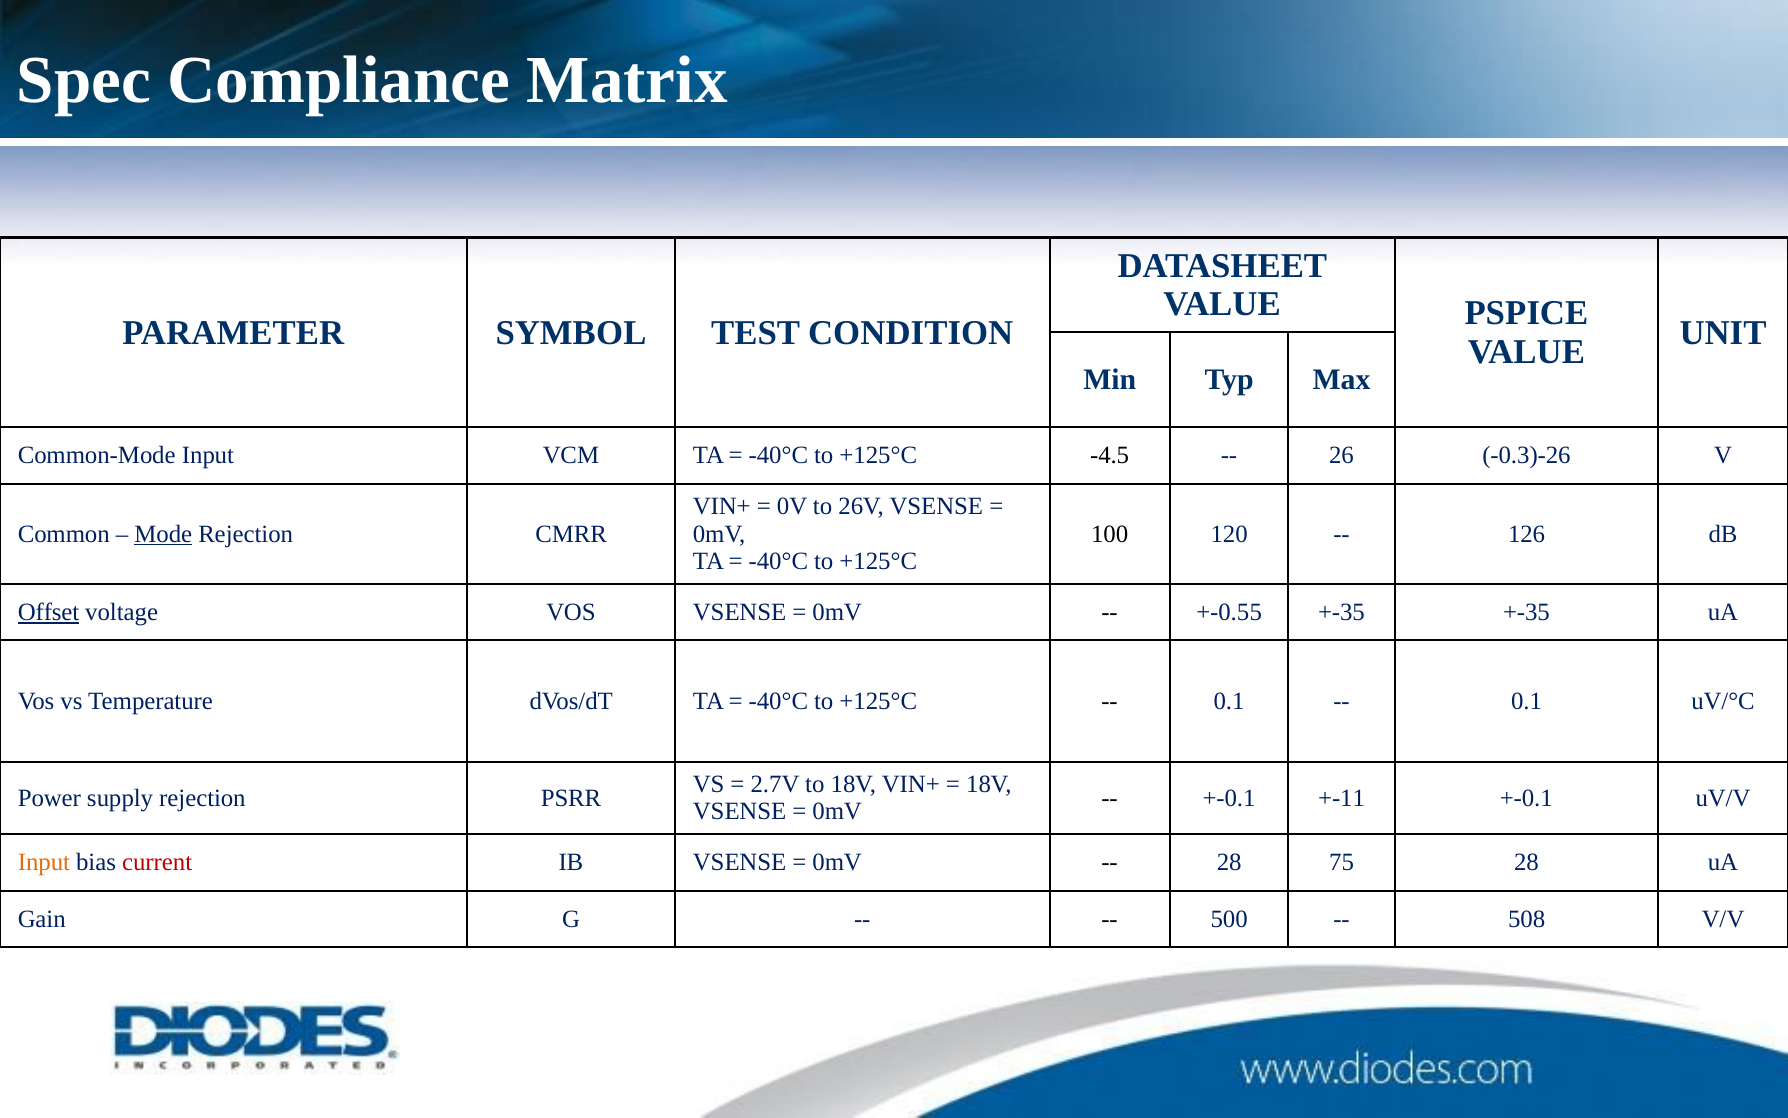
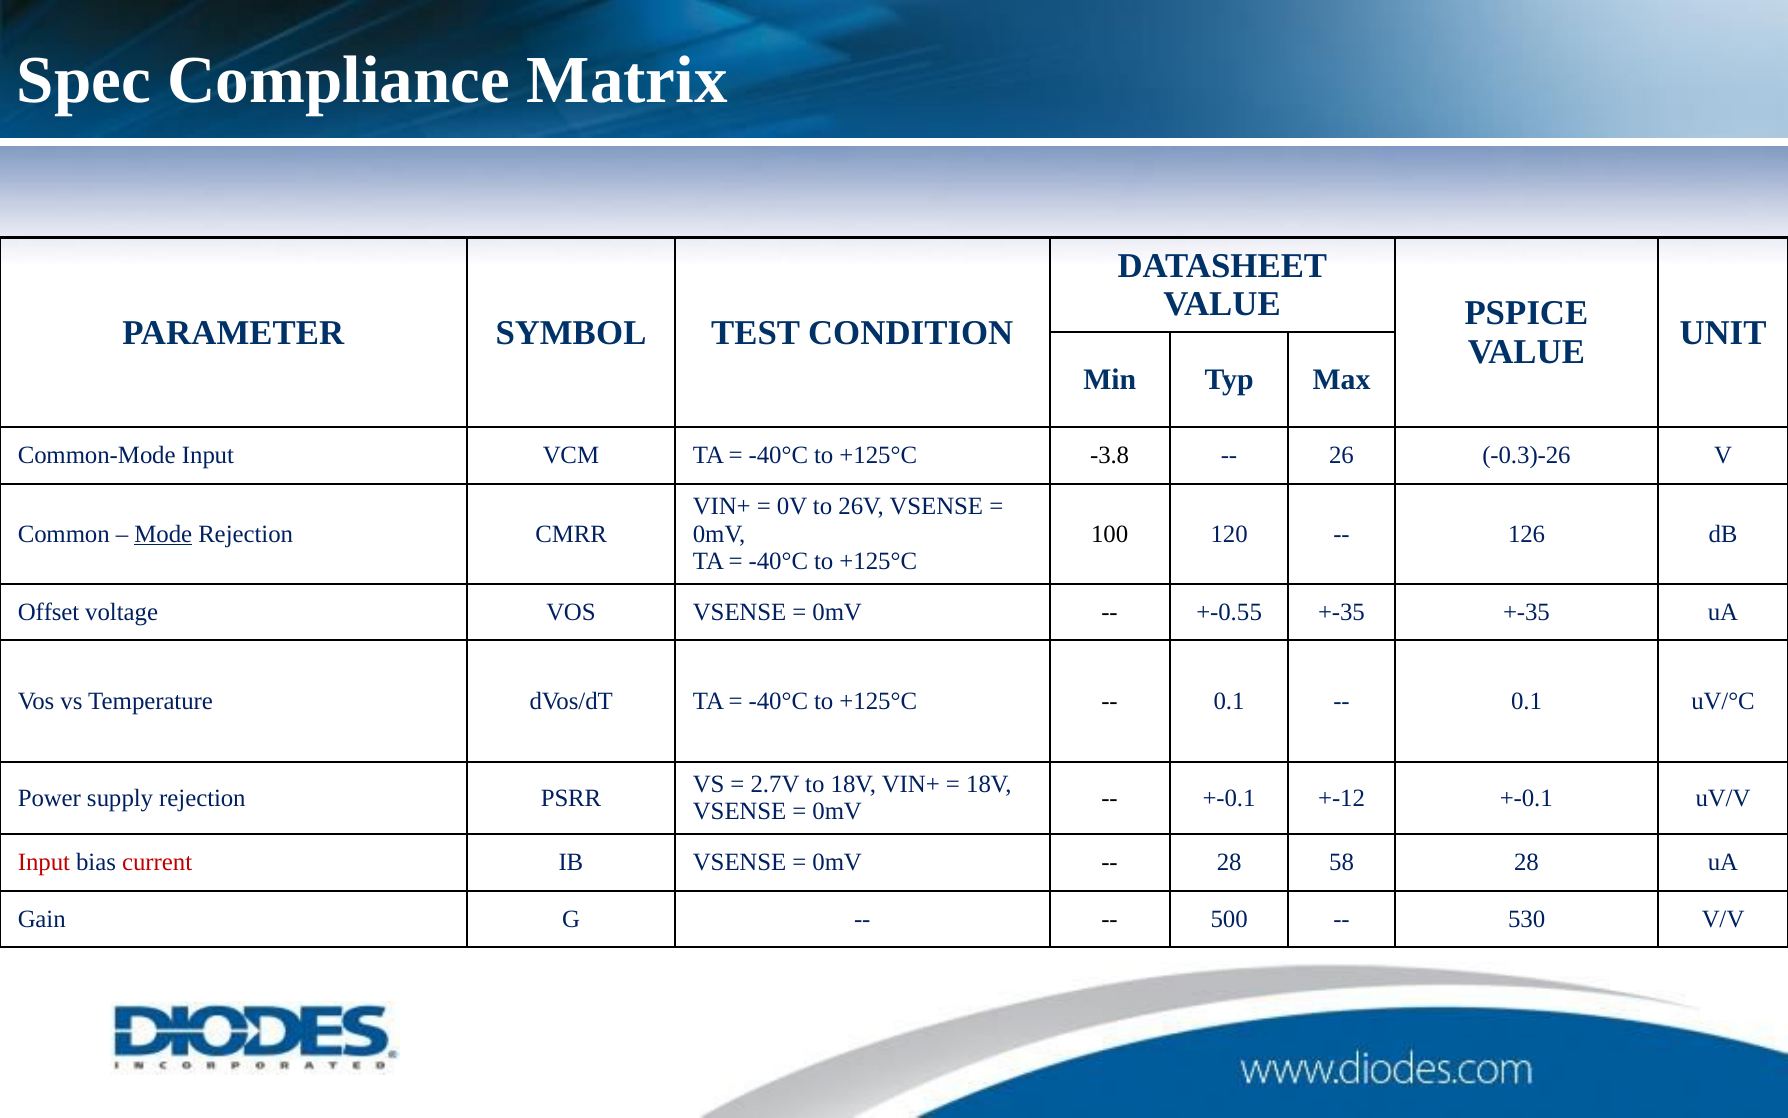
-4.5: -4.5 -> -3.8
Offset underline: present -> none
+-11: +-11 -> +-12
Input at (44, 862) colour: orange -> red
75: 75 -> 58
508: 508 -> 530
